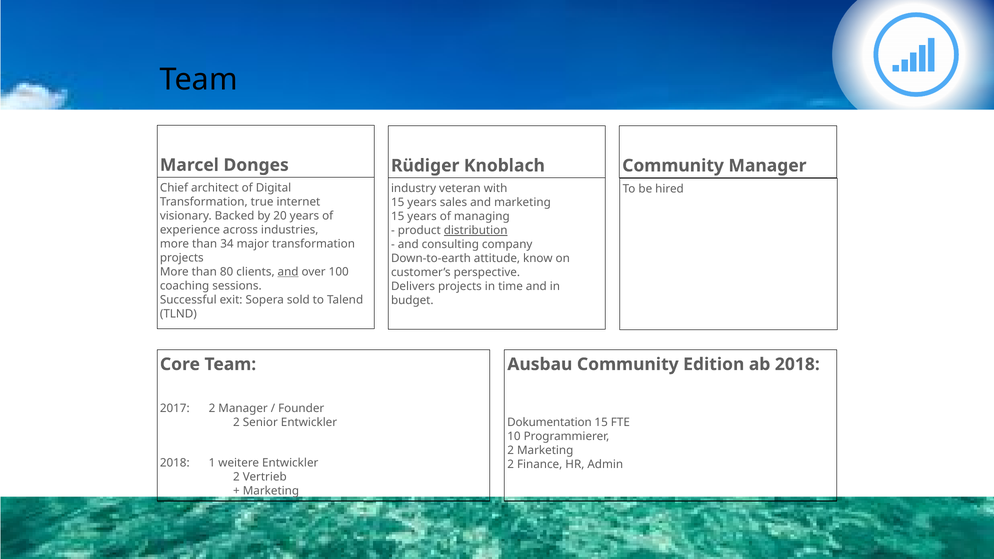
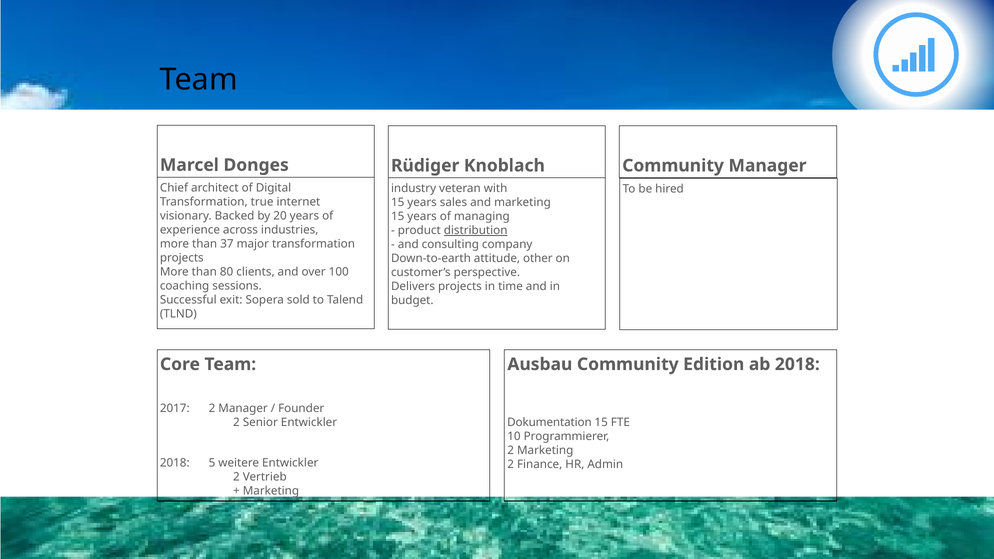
34: 34 -> 37
know: know -> other
and at (288, 272) underline: present -> none
1: 1 -> 5
